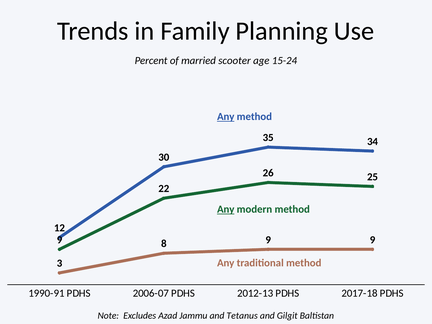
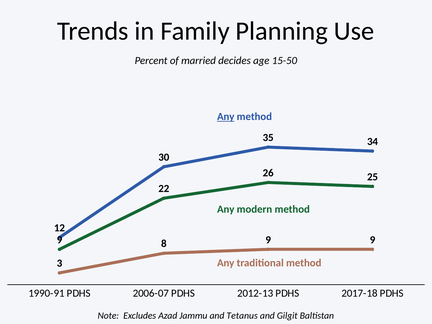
scooter: scooter -> decides
15-24: 15-24 -> 15-50
Any at (226, 209) underline: present -> none
